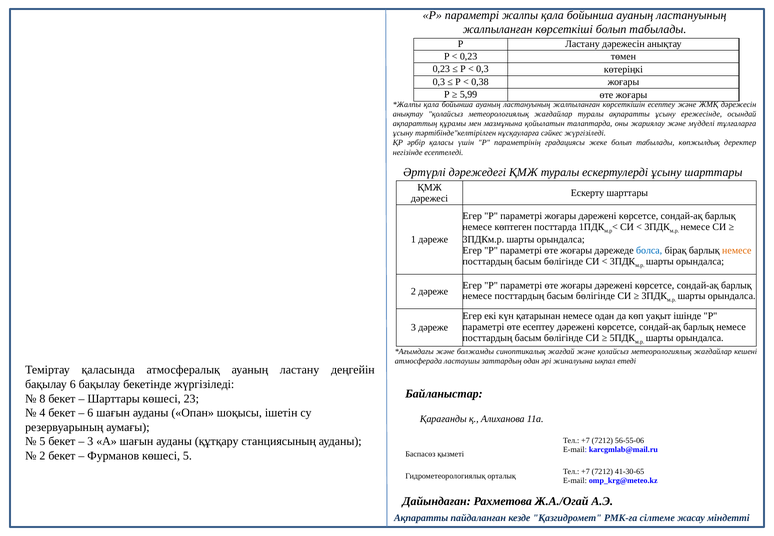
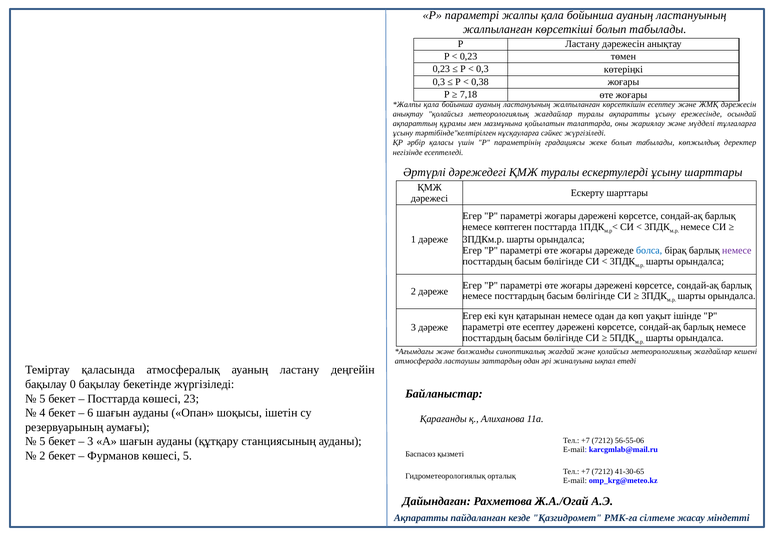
5,99: 5,99 -> 7,18
немесе at (737, 250) colour: orange -> purple
бақылау 6: 6 -> 0
8 at (42, 398): 8 -> 5
Шарттары at (114, 398): Шарттары -> Посттарда
